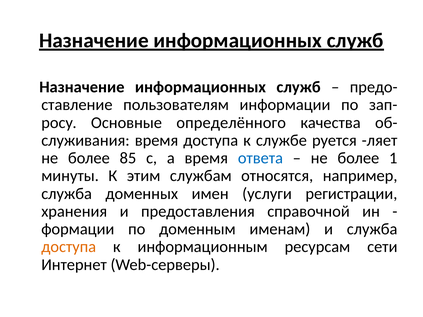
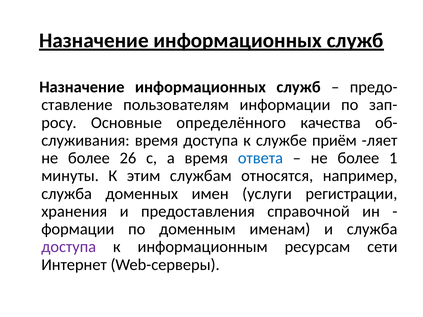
руется: руется -> приём
85: 85 -> 26
доступа at (69, 247) colour: orange -> purple
